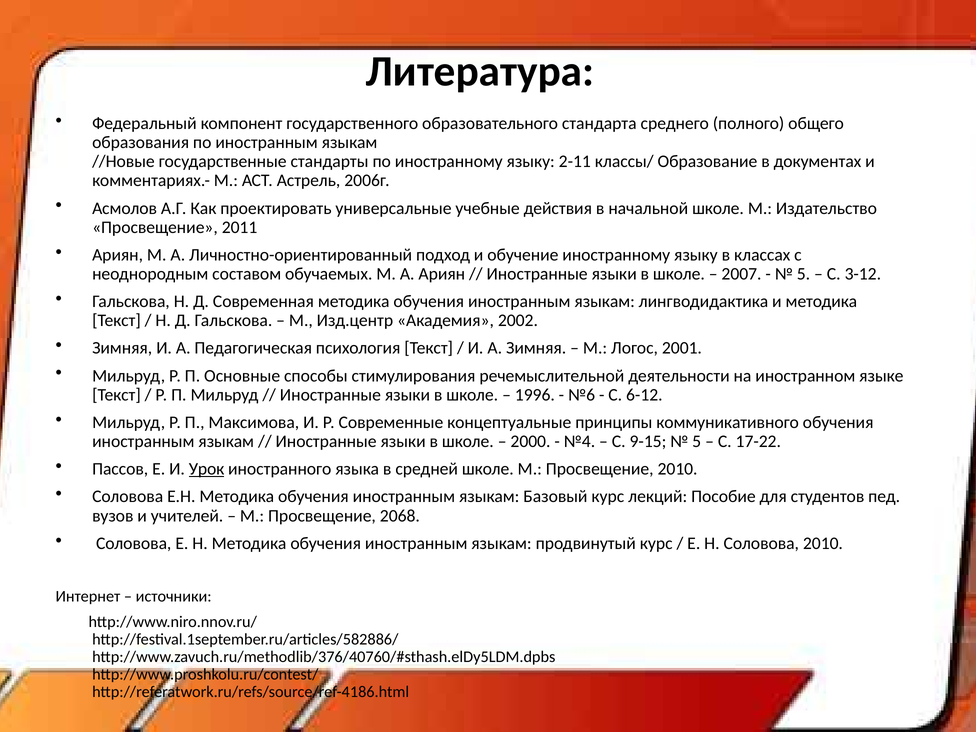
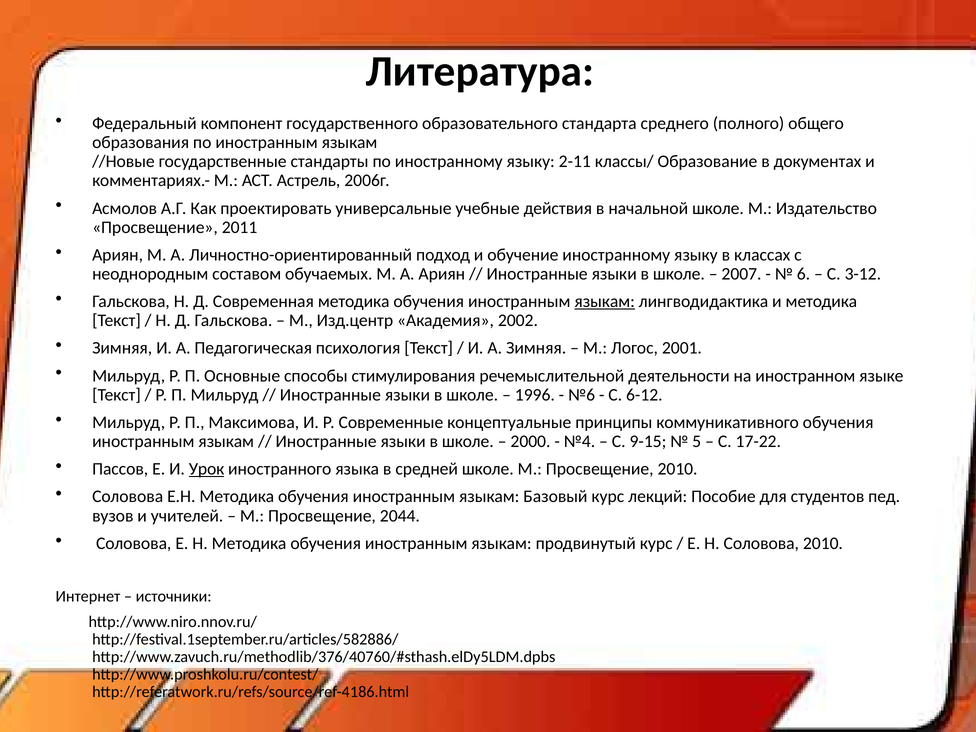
5 at (804, 274): 5 -> 6
языкам at (605, 302) underline: none -> present
2068: 2068 -> 2044
